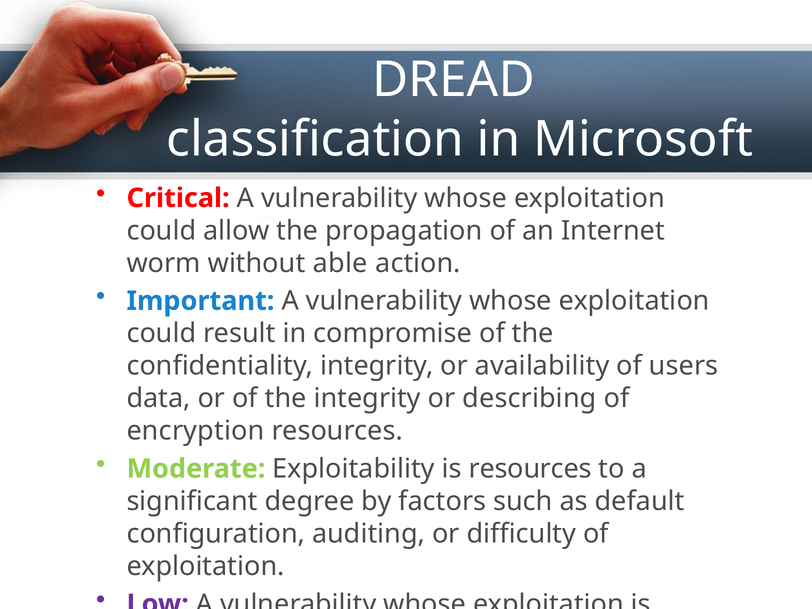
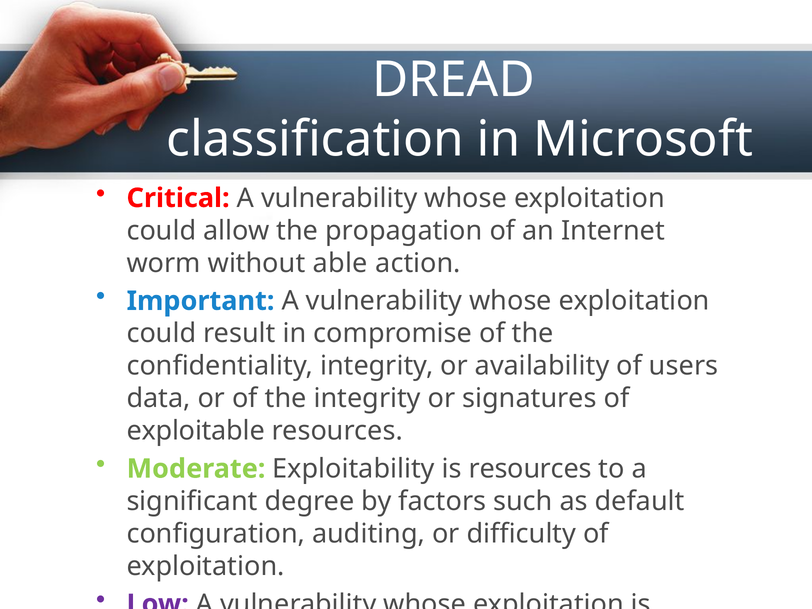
describing: describing -> signatures
encryption: encryption -> exploitable
